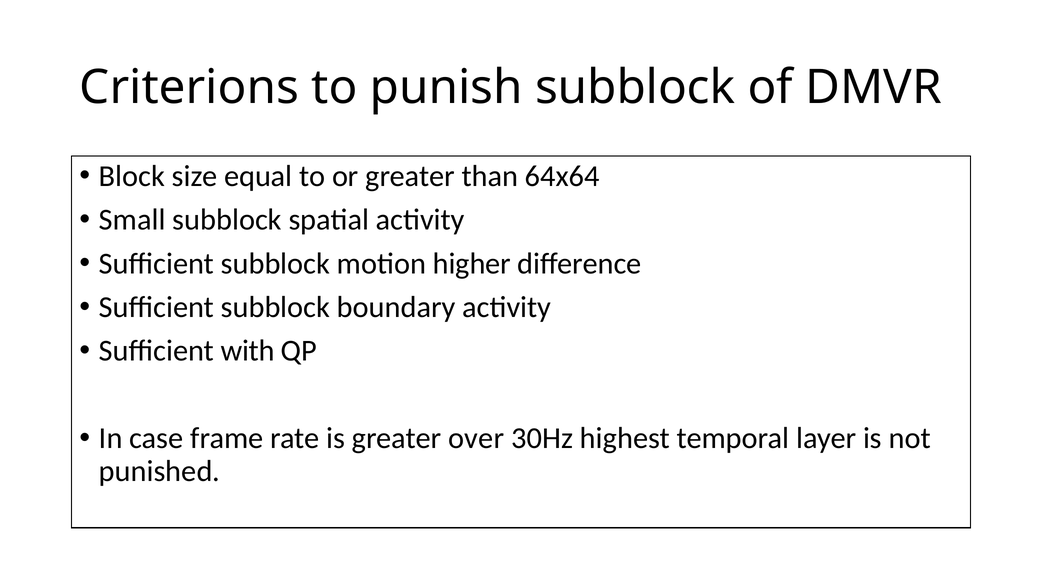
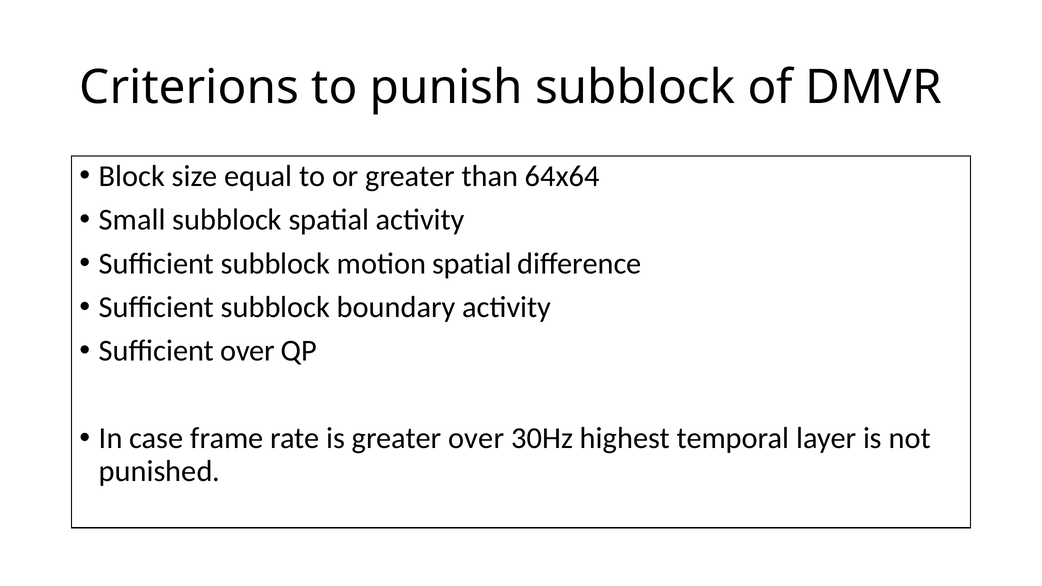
motion higher: higher -> spatial
Sufficient with: with -> over
